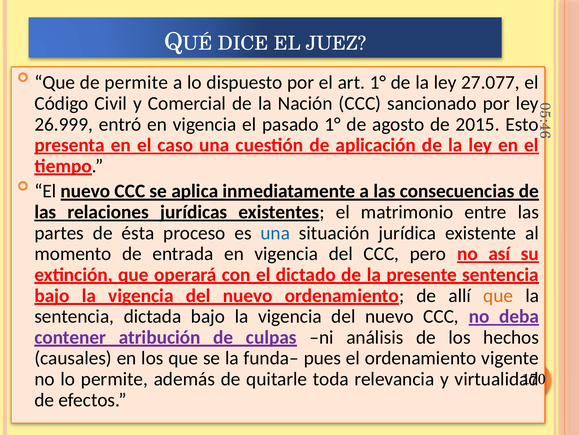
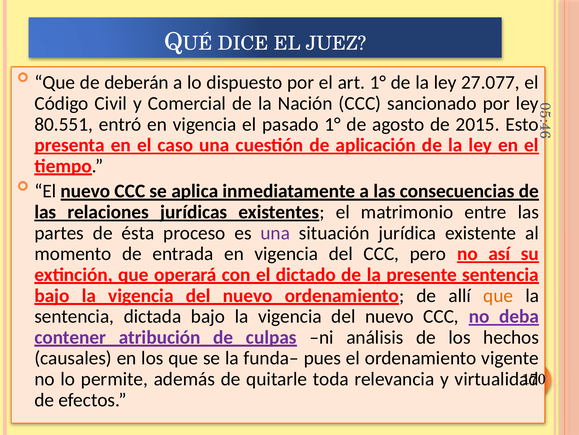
de permite: permite -> deberán
26.999: 26.999 -> 80.551
una at (275, 233) colour: blue -> purple
